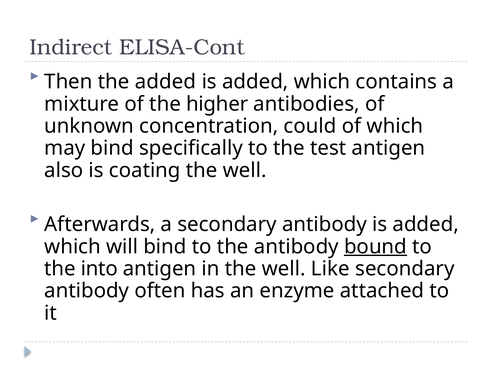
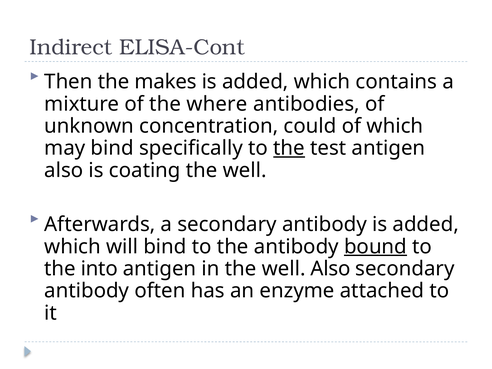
the added: added -> makes
higher: higher -> where
the at (289, 148) underline: none -> present
well Like: Like -> Also
